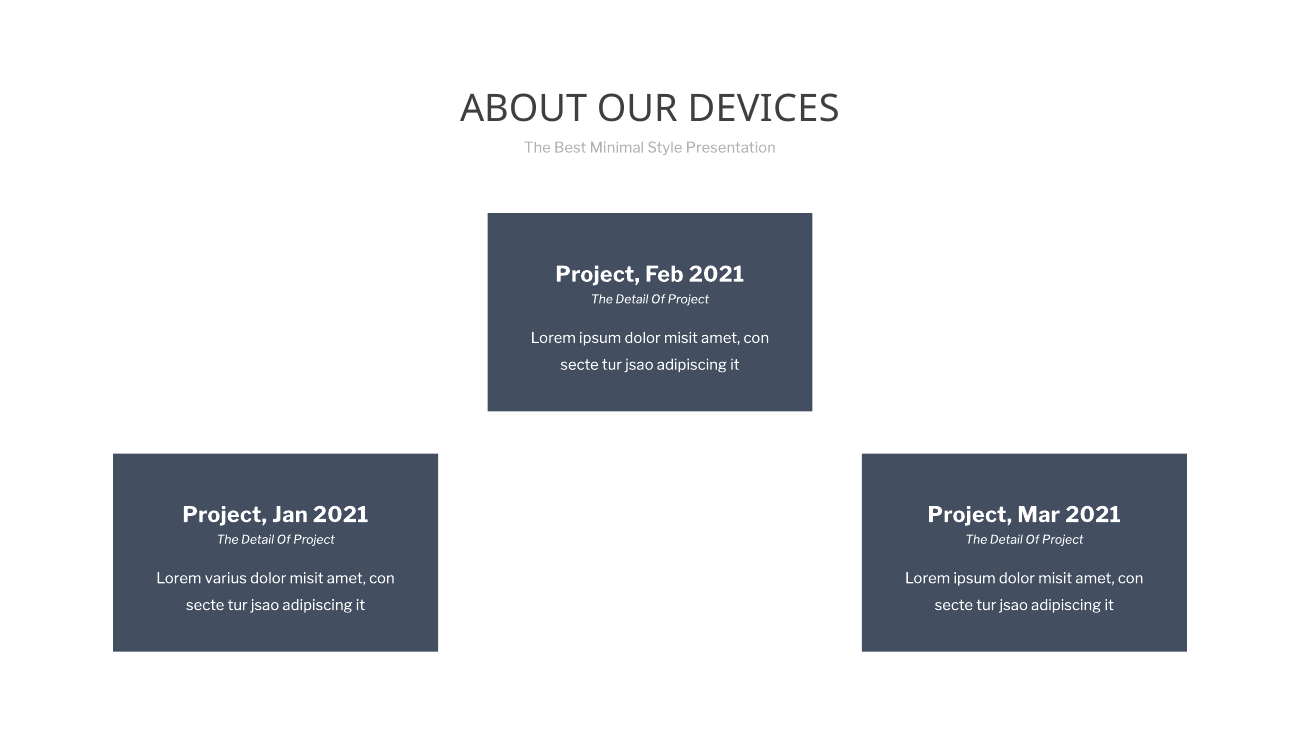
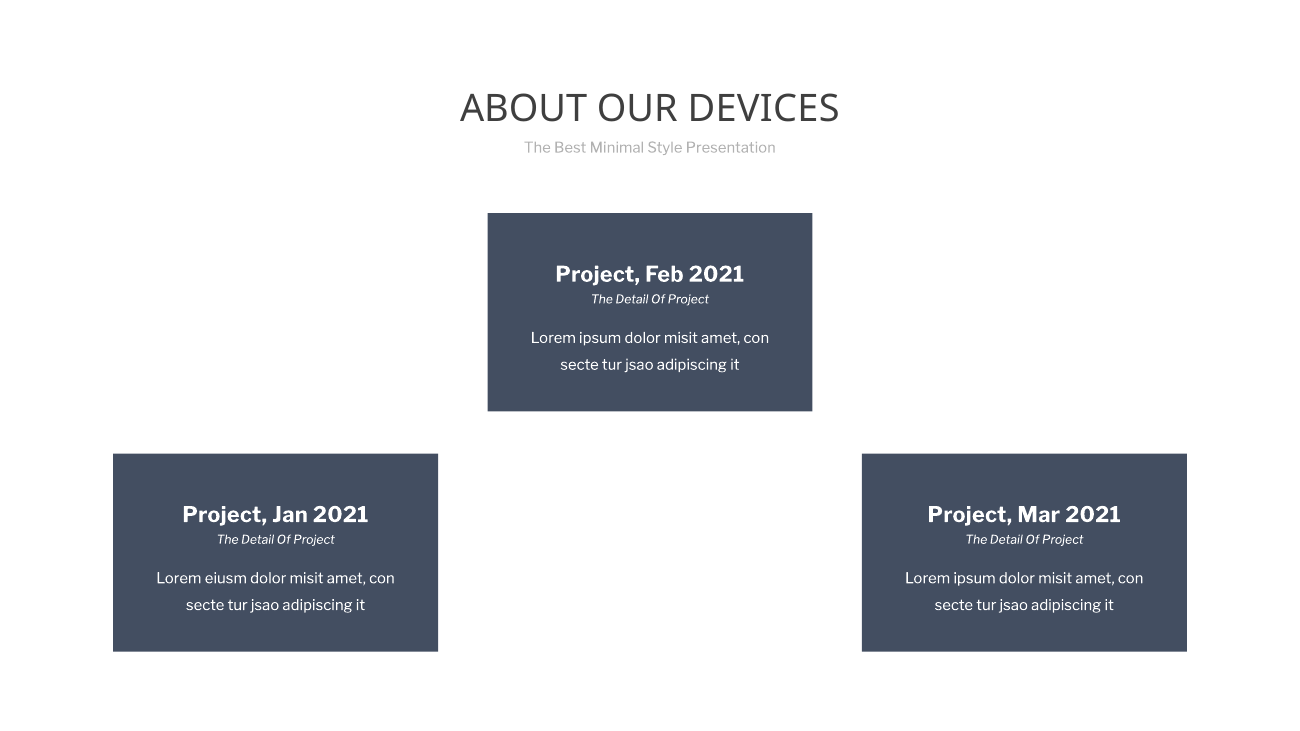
varius: varius -> eiusm
